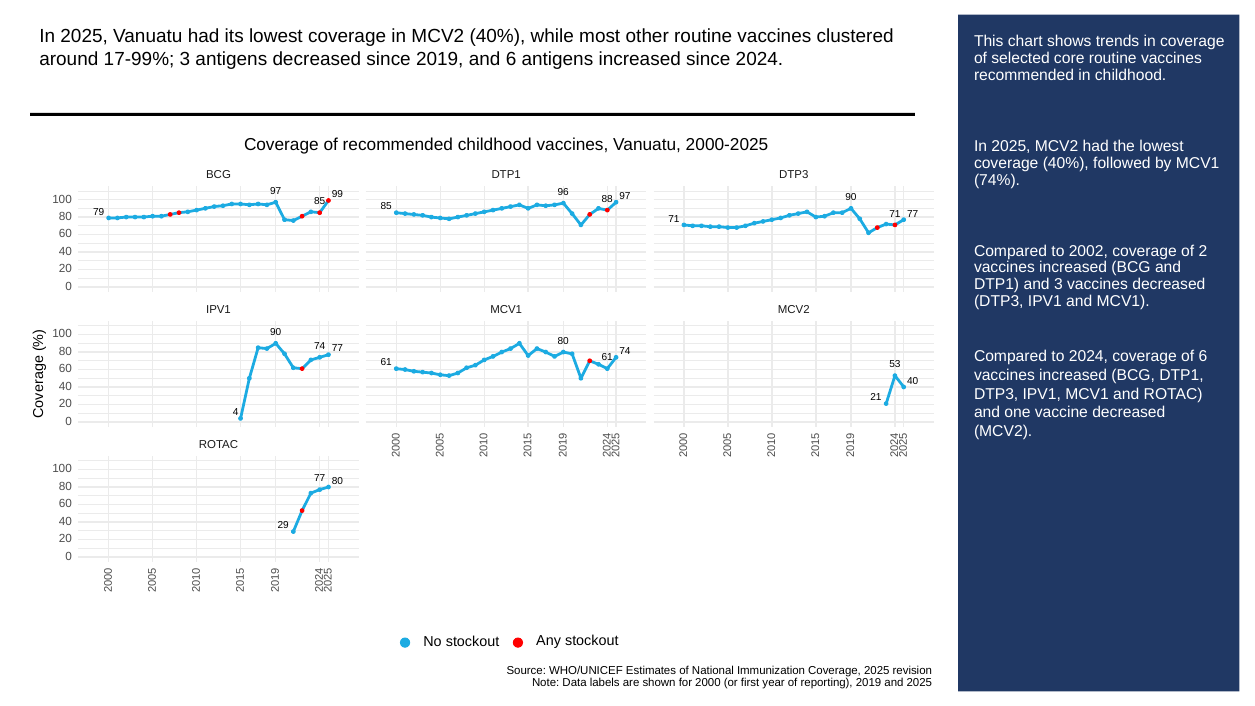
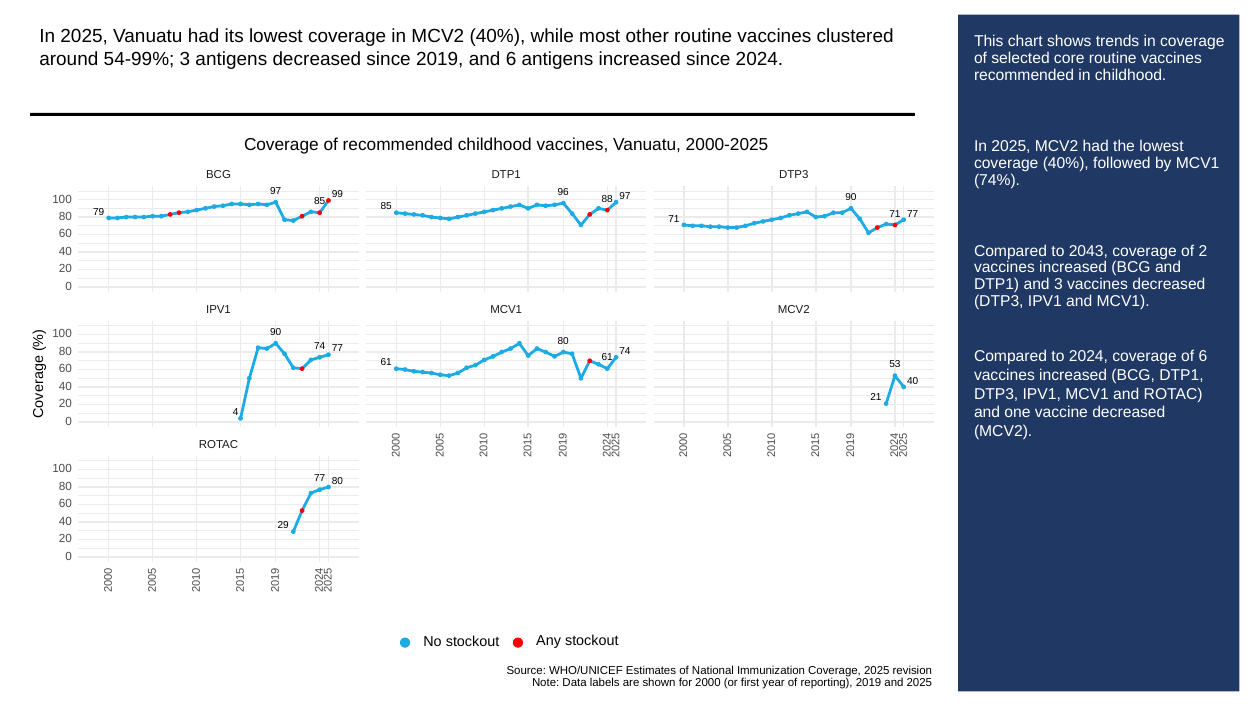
17-99%: 17-99% -> 54-99%
2002: 2002 -> 2043
